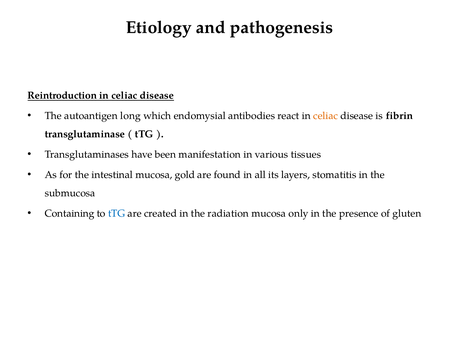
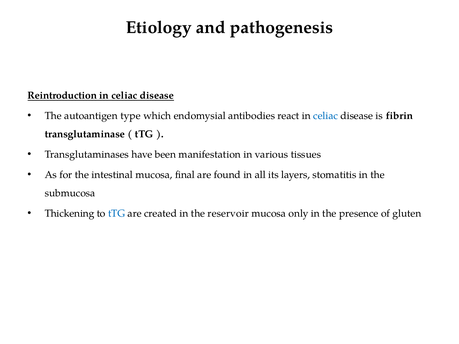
long: long -> type
celiac at (326, 116) colour: orange -> blue
gold: gold -> final
Containing: Containing -> Thickening
radiation: radiation -> reservoir
